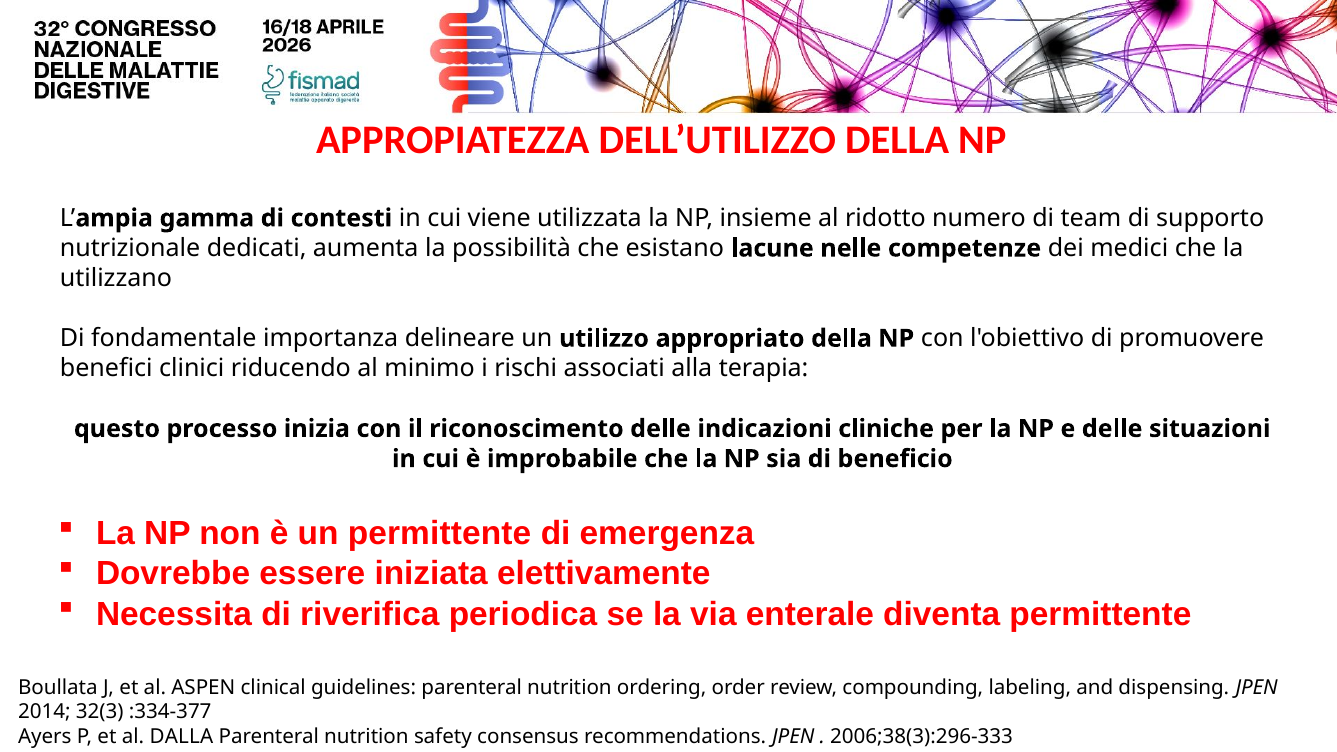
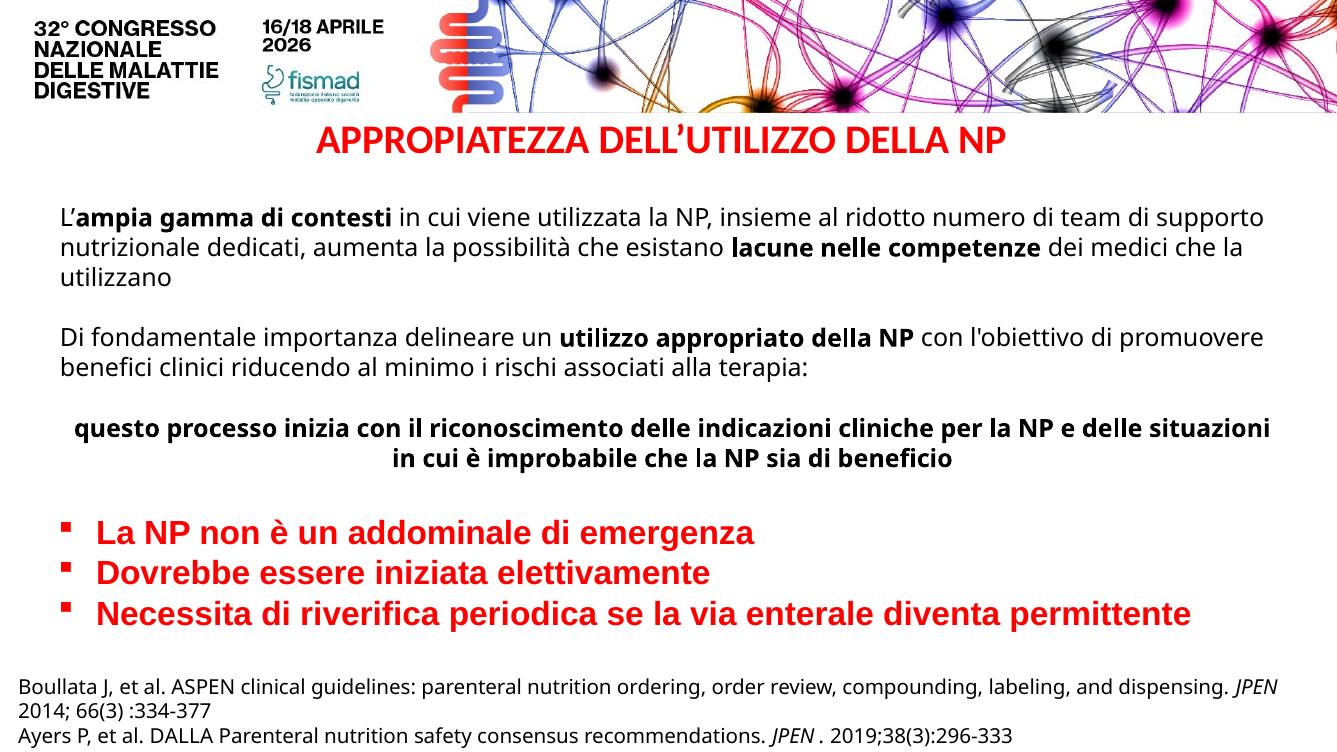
un permittente: permittente -> addominale
32(3: 32(3 -> 66(3
2006;38(3):296-333: 2006;38(3):296-333 -> 2019;38(3):296-333
